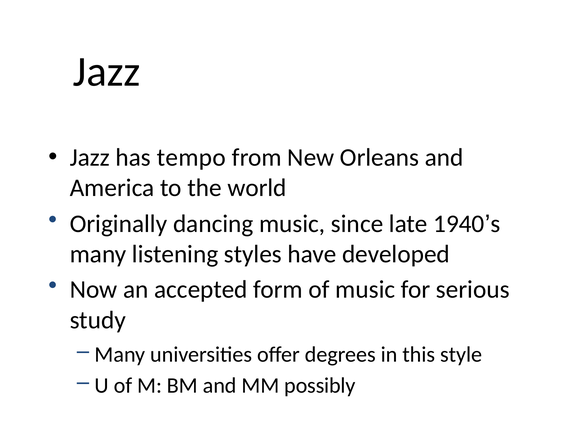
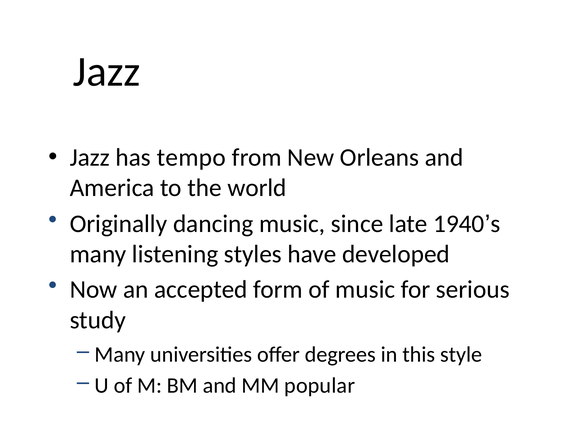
possibly: possibly -> popular
